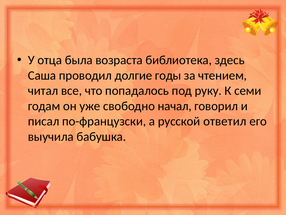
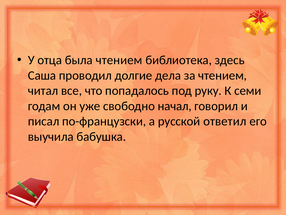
была возраста: возраста -> чтением
годы: годы -> дела
